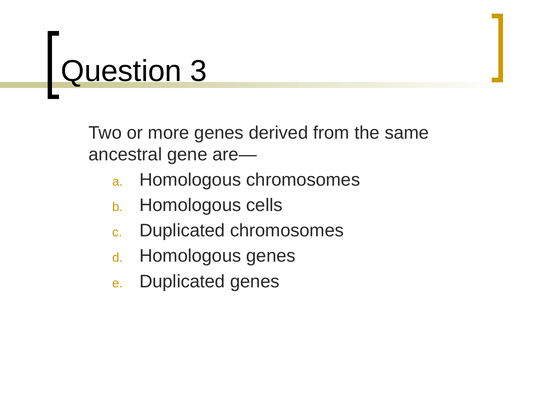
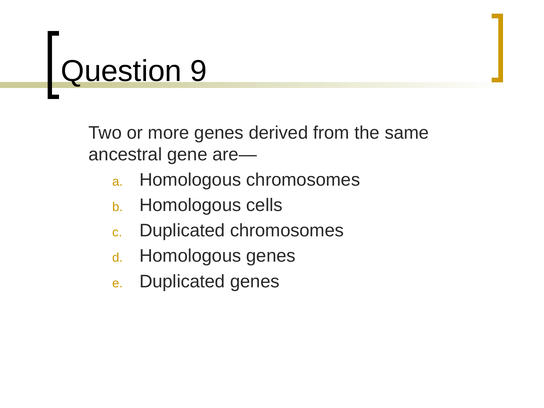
3: 3 -> 9
